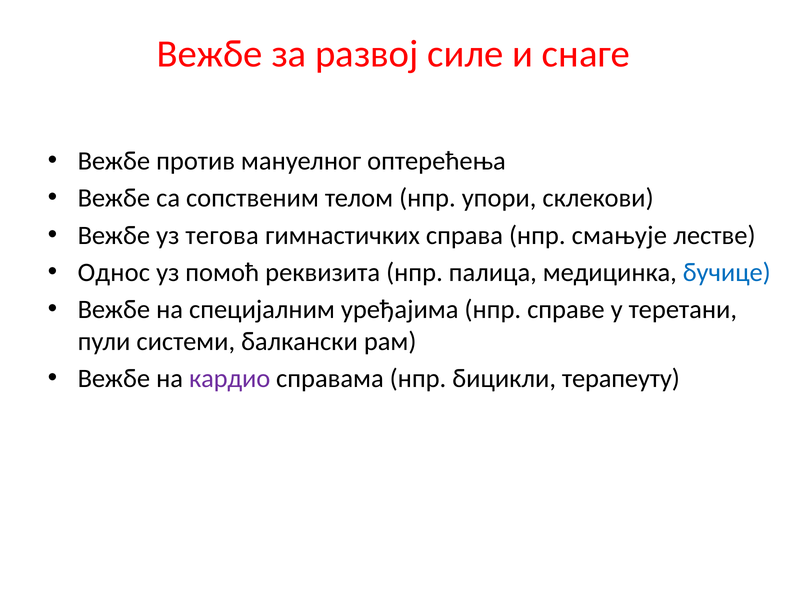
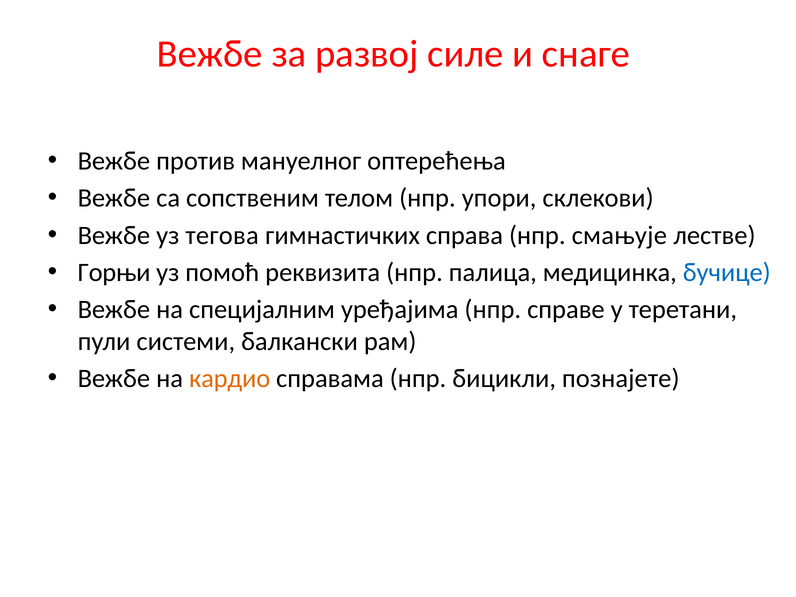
Однос: Однос -> Горњи
кардио colour: purple -> orange
терапеуту: терапеуту -> познајете
